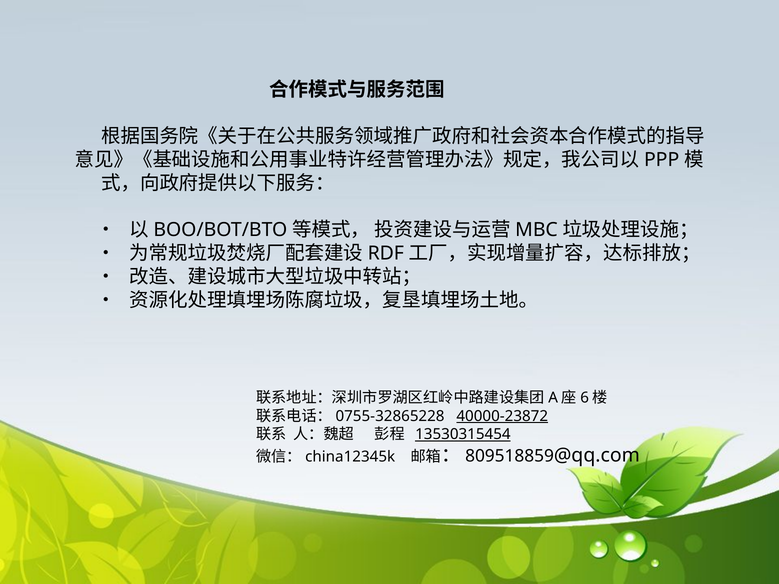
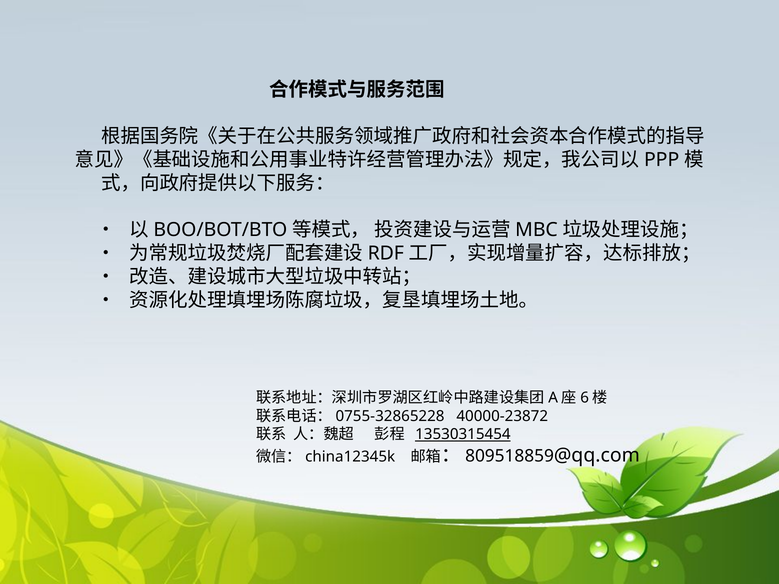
40000-23872 underline: present -> none
